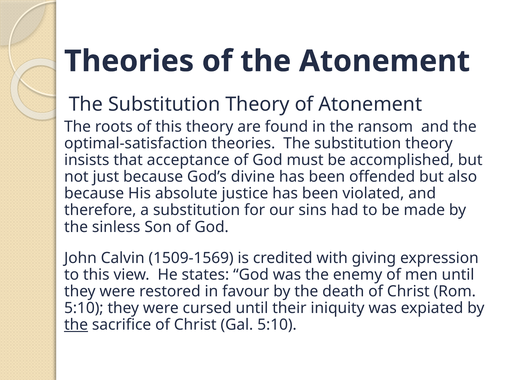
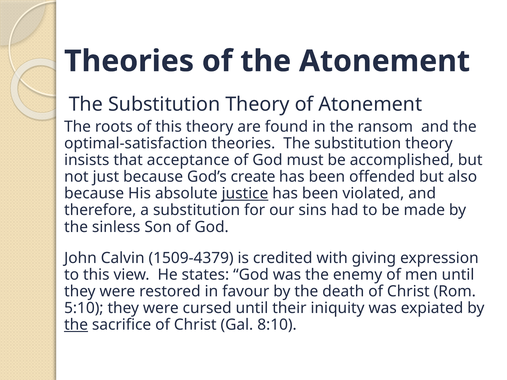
divine: divine -> create
justice underline: none -> present
1509-1569: 1509-1569 -> 1509-4379
Gal 5:10: 5:10 -> 8:10
